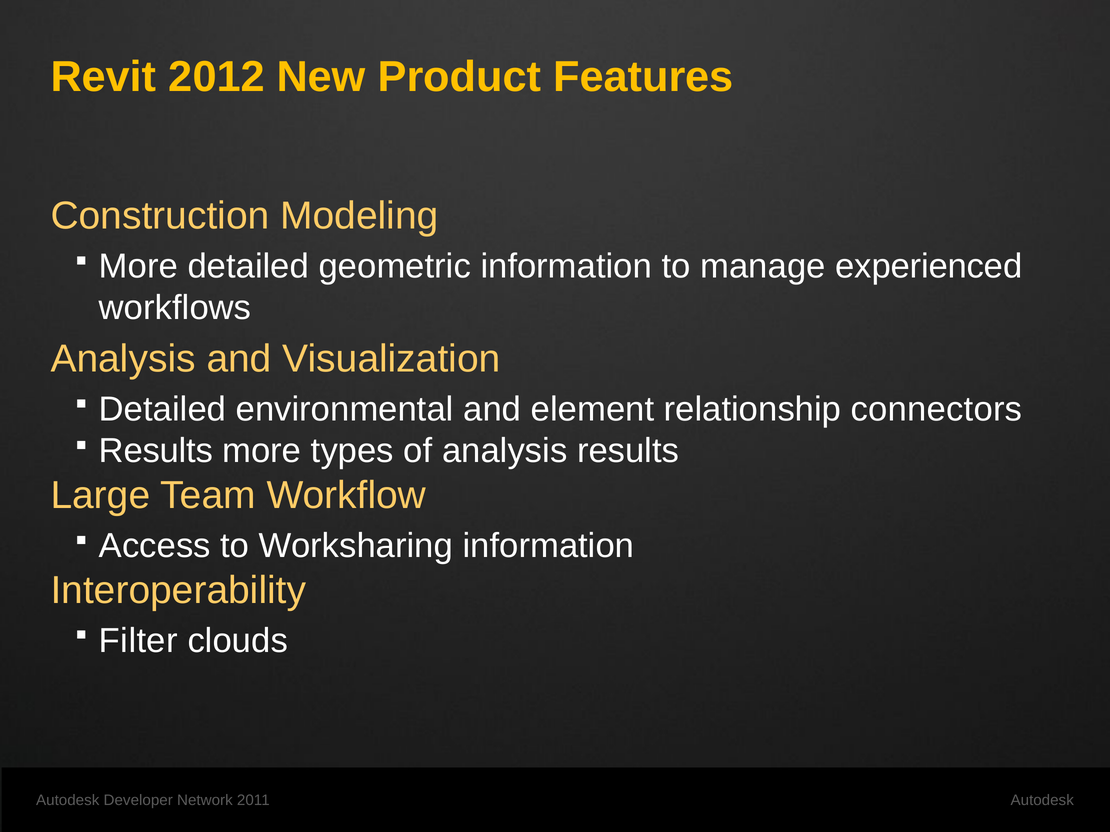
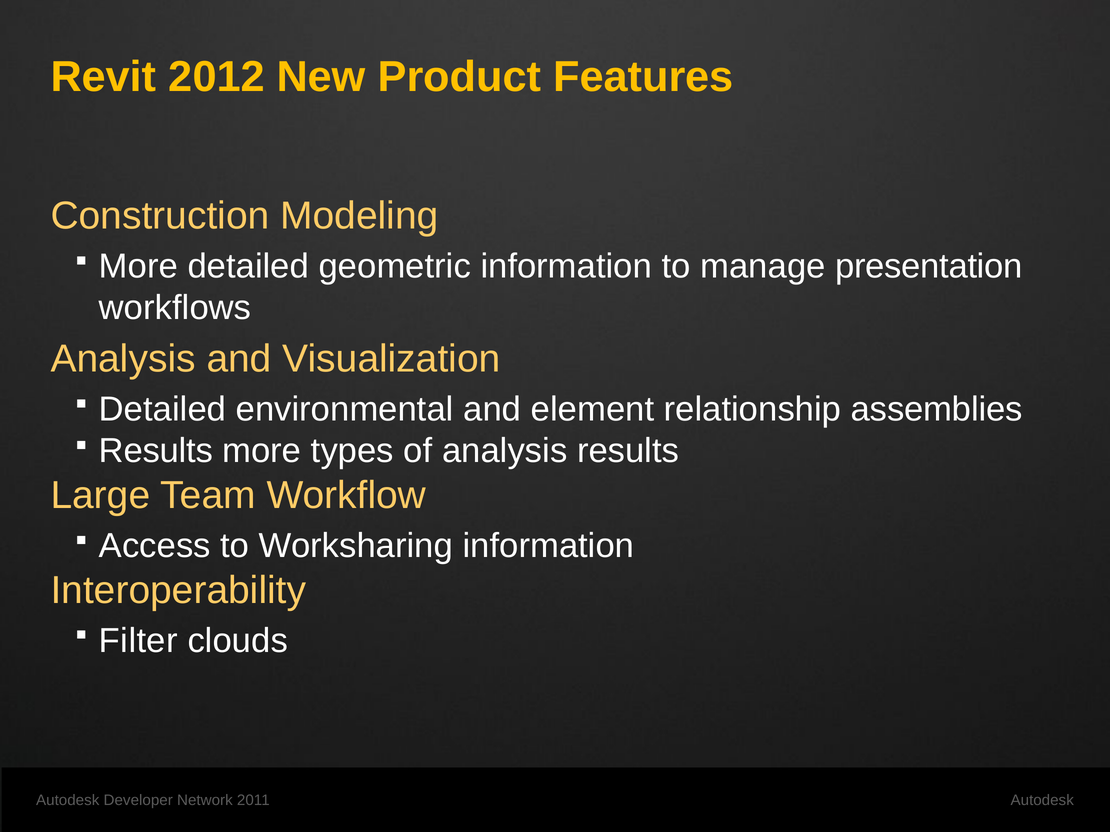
experienced: experienced -> presentation
connectors: connectors -> assemblies
